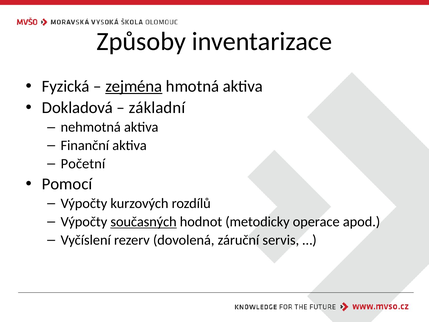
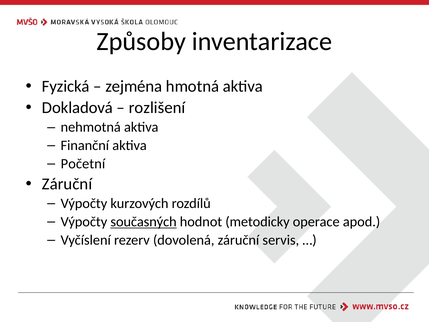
zejména underline: present -> none
základní: základní -> rozlišení
Pomocí at (67, 184): Pomocí -> Záruční
